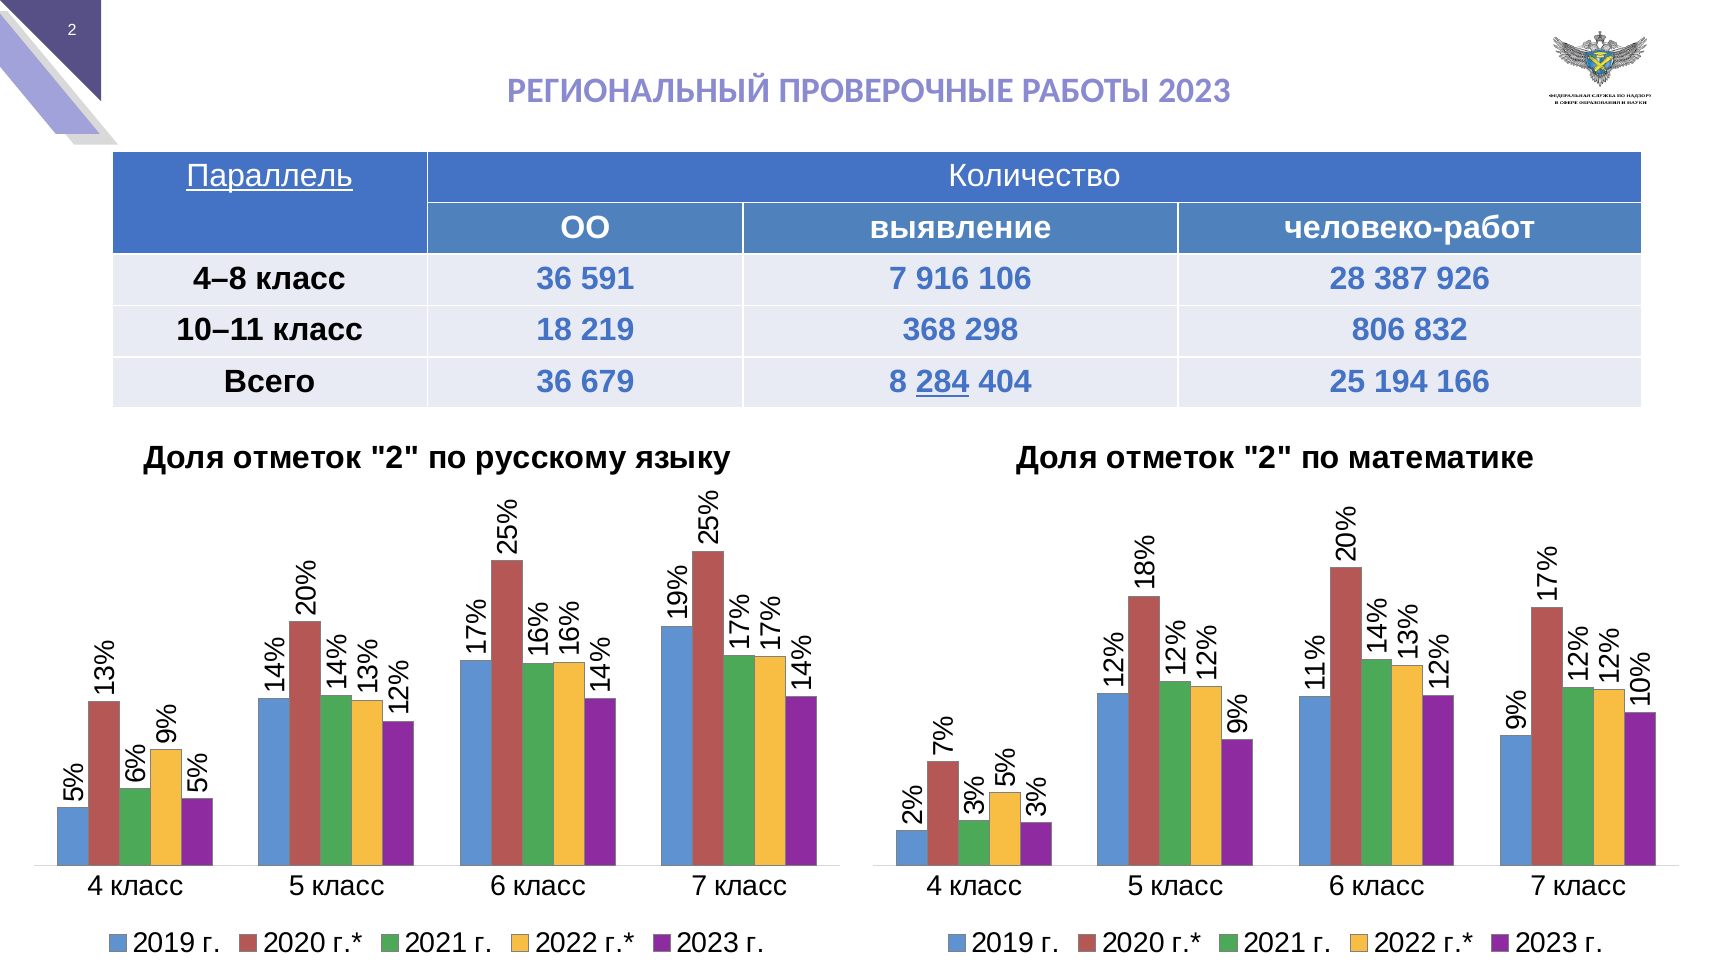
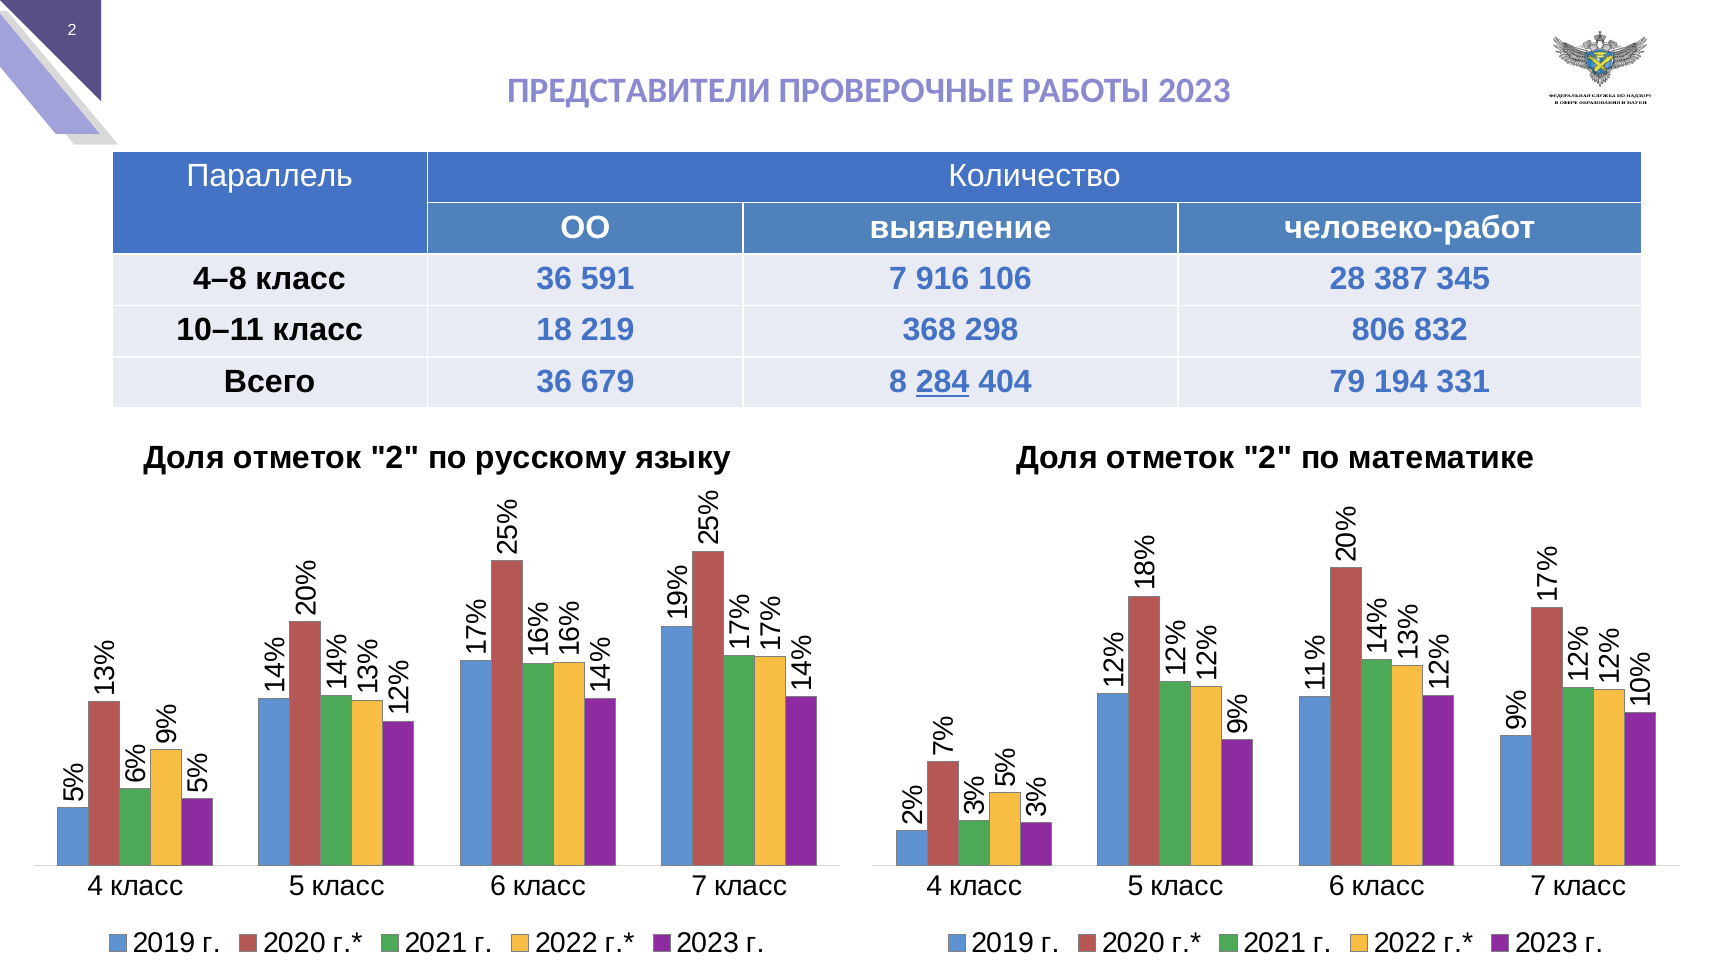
РЕГИОНАЛЬНЫЙ: РЕГИОНАЛЬНЫЙ -> ПРЕДСТАВИТЕЛИ
Параллель underline: present -> none
926: 926 -> 345
25: 25 -> 79
166: 166 -> 331
